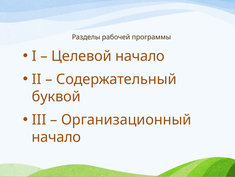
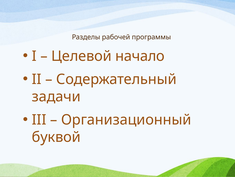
буквой: буквой -> задачи
начало at (56, 137): начало -> буквой
